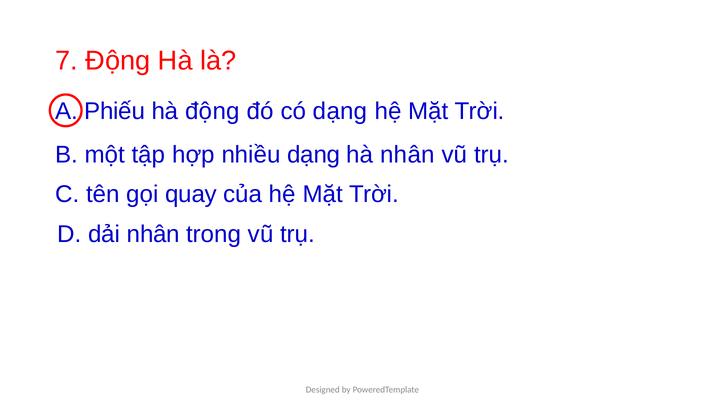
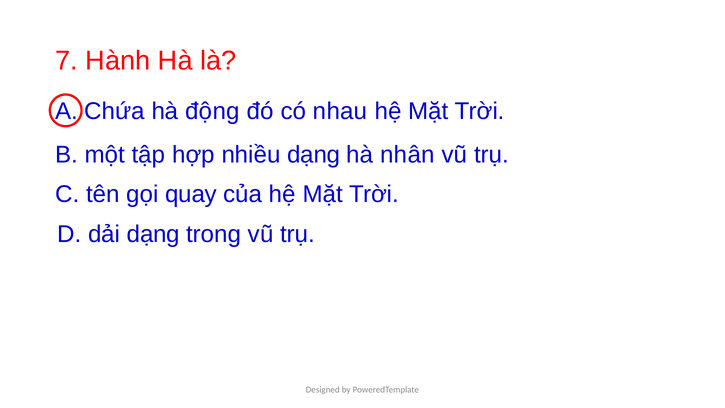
7 Động: Động -> Hành
Phiếu: Phiếu -> Chứa
có dạng: dạng -> nhau
dải nhân: nhân -> dạng
